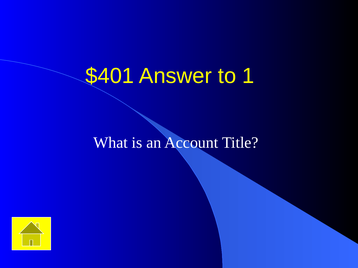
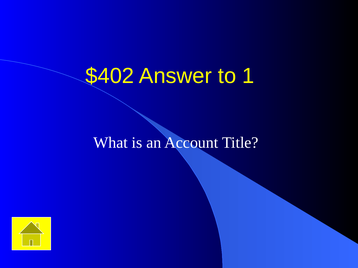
$401: $401 -> $402
